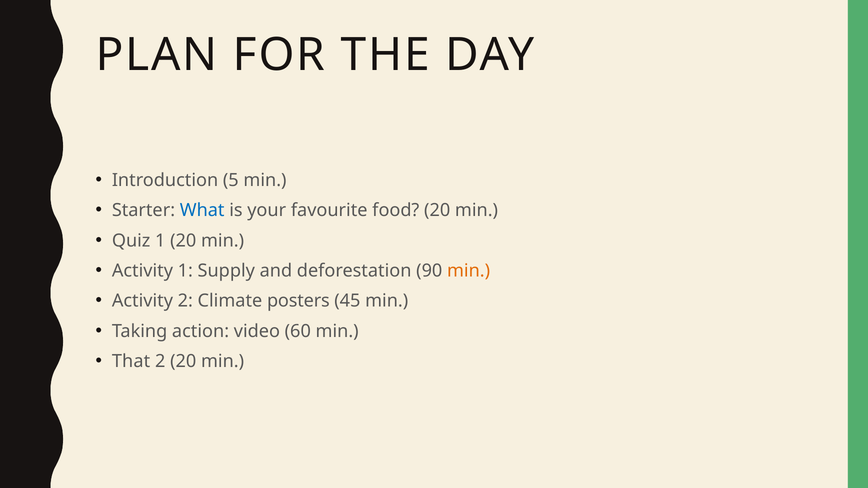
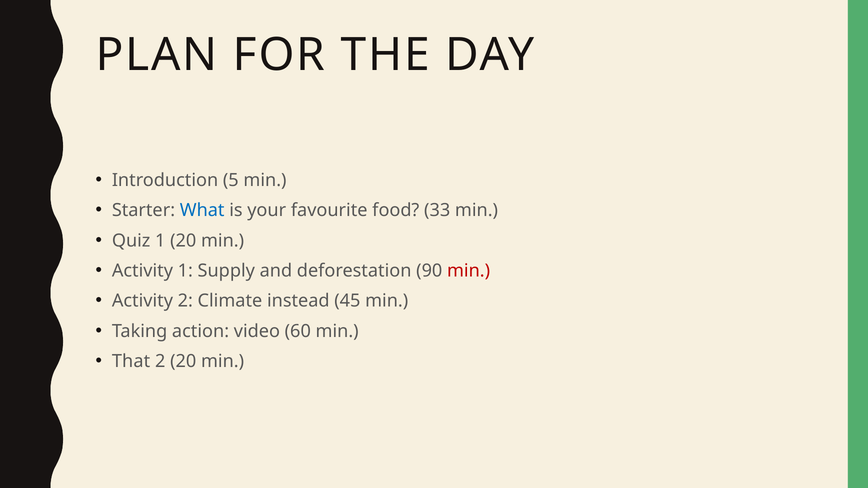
food 20: 20 -> 33
min at (469, 271) colour: orange -> red
posters: posters -> instead
